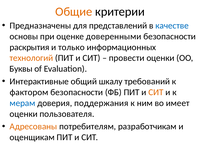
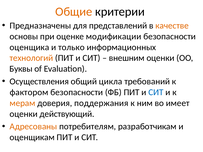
качестве colour: blue -> orange
доверенными: доверенными -> модификации
раскрытия: раскрытия -> оценщика
провести: провести -> внешним
Интерактивные: Интерактивные -> Осуществления
шкалу: шкалу -> цикла
СИТ at (156, 92) colour: orange -> blue
мерам colour: blue -> orange
пользователя: пользователя -> действующий
